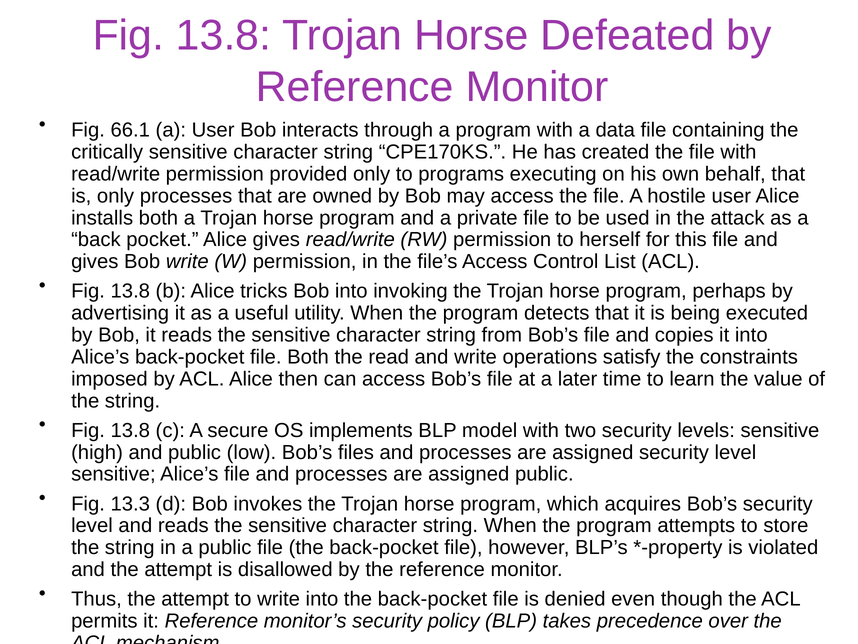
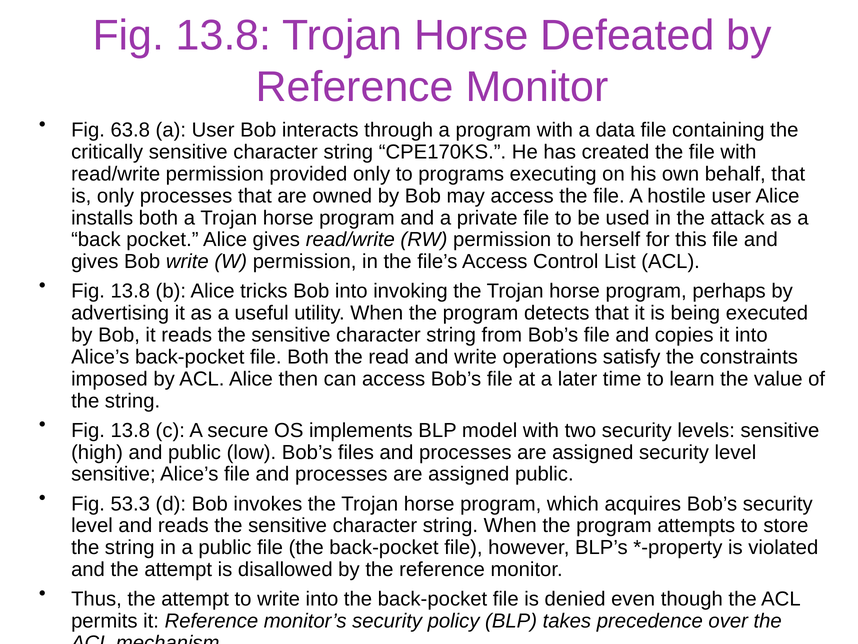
66.1: 66.1 -> 63.8
13.3: 13.3 -> 53.3
